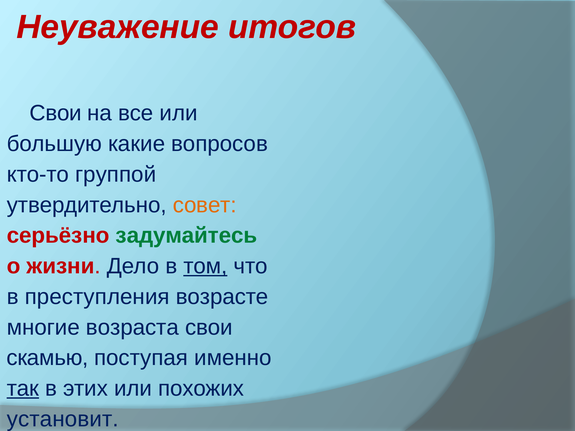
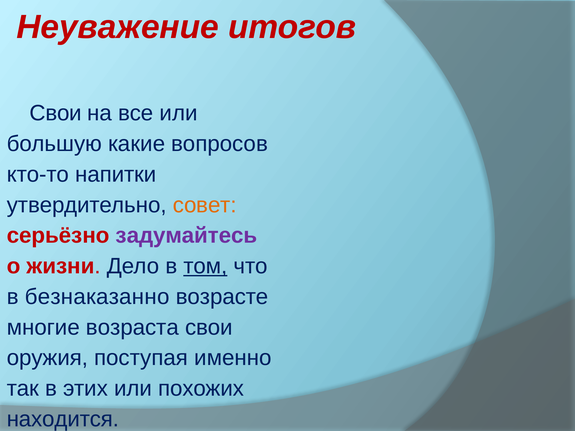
группой: группой -> напитки
задумайтесь colour: green -> purple
преступления: преступления -> безнаказанно
скамью: скамью -> оружия
так underline: present -> none
установит: установит -> находится
